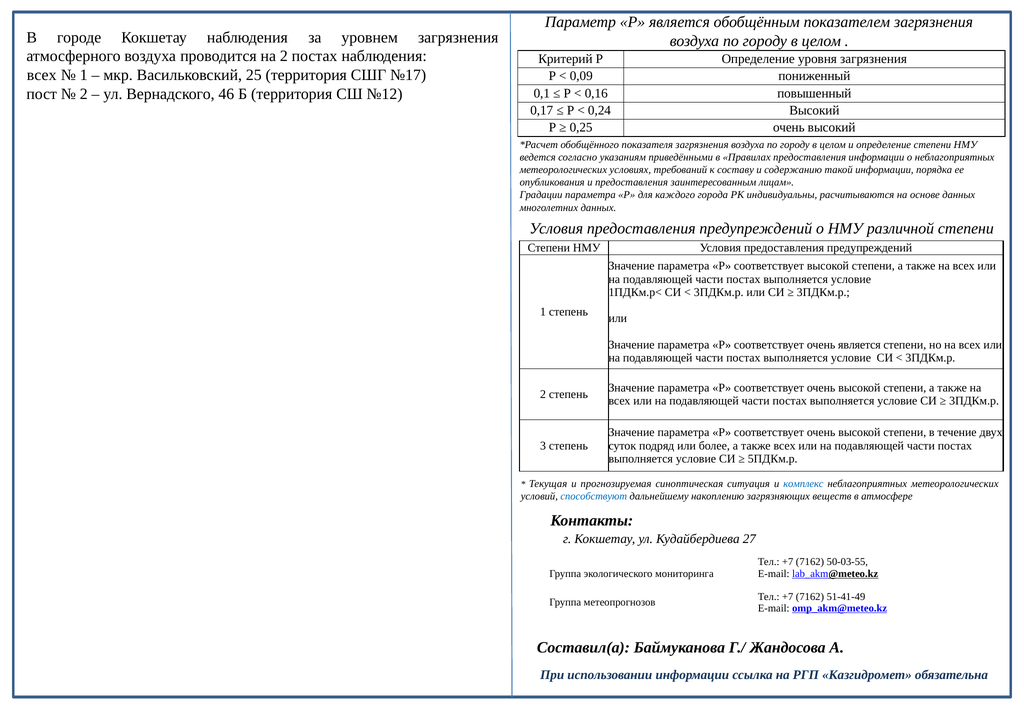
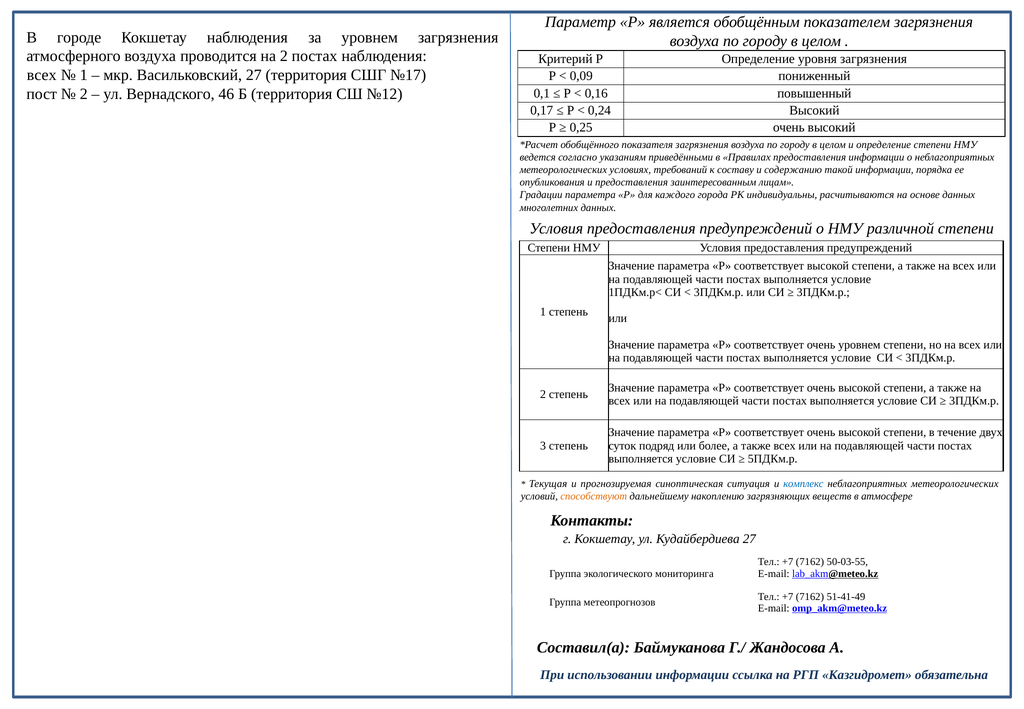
Васильковский 25: 25 -> 27
очень является: является -> уровнем
способствуют colour: blue -> orange
